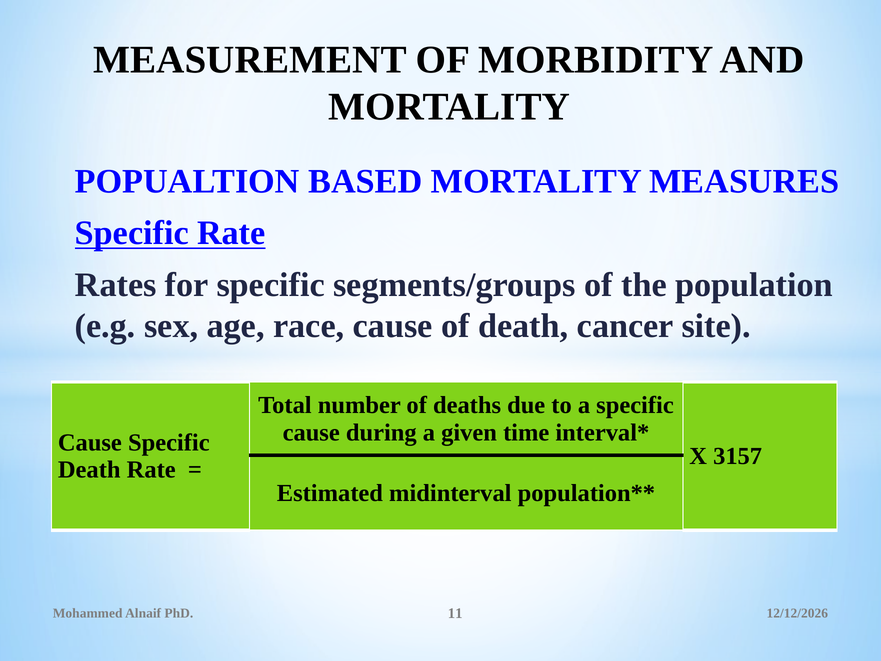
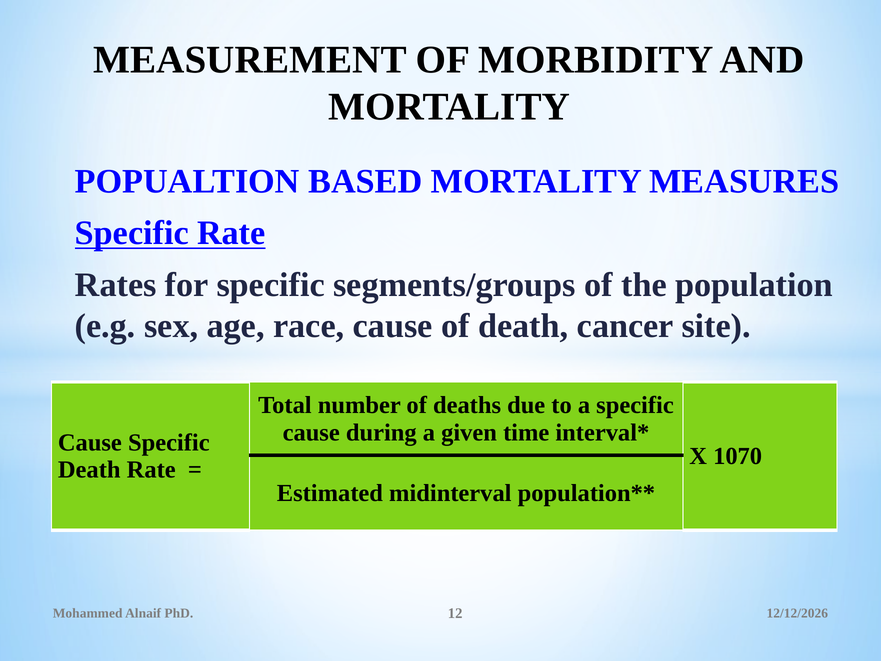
3157: 3157 -> 1070
11: 11 -> 12
